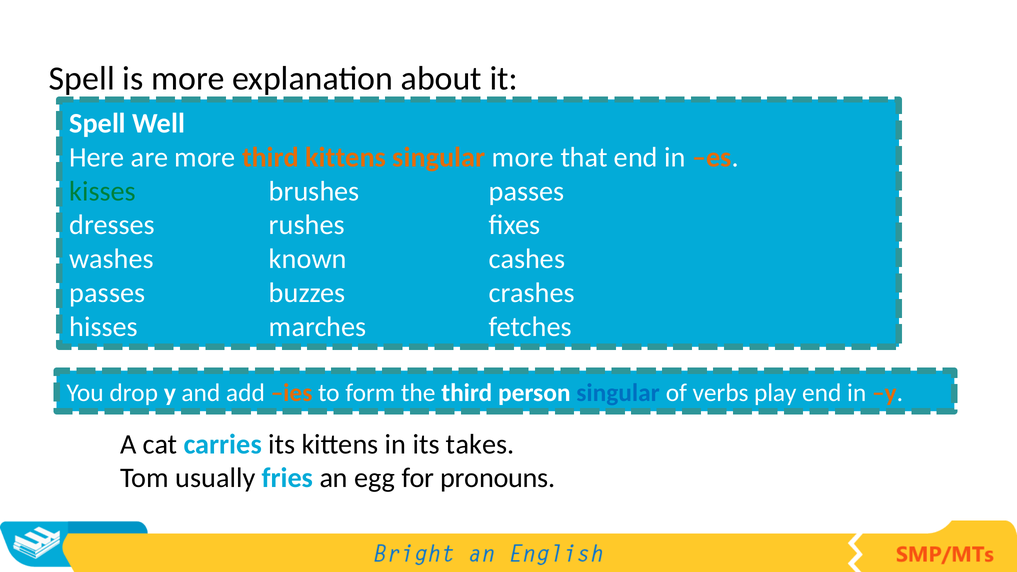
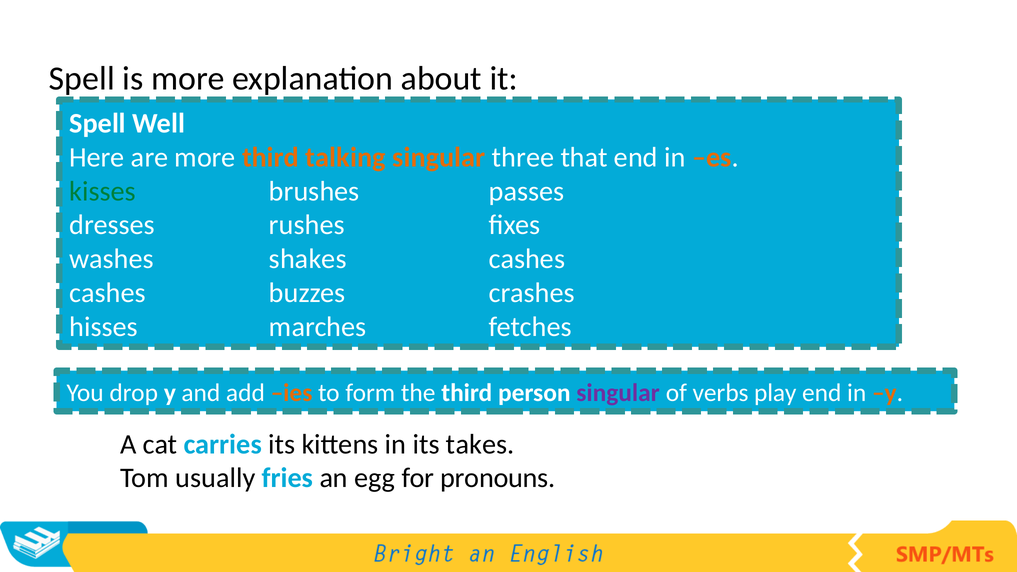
third kittens: kittens -> talking
singular more: more -> three
known: known -> shakes
passes at (107, 293): passes -> cashes
singular at (618, 393) colour: blue -> purple
